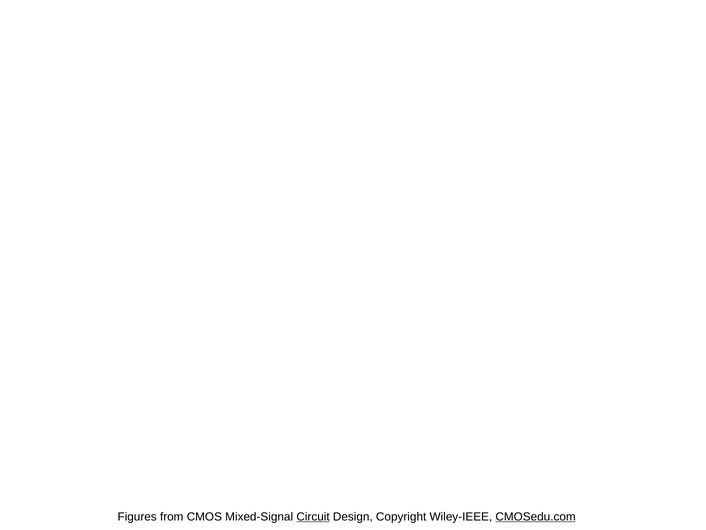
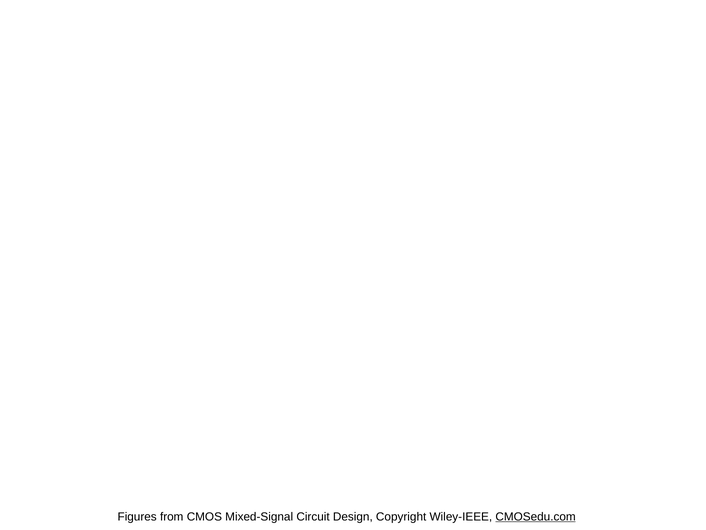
Circuit underline: present -> none
